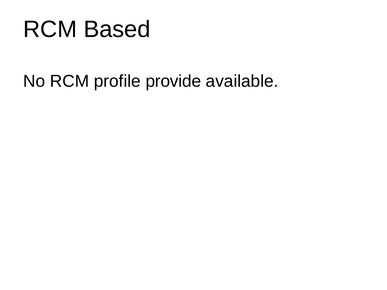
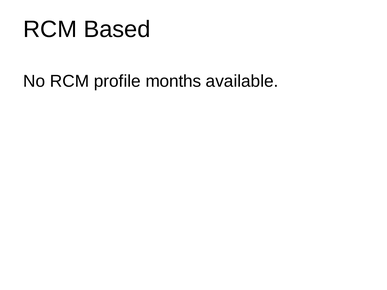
provide: provide -> months
